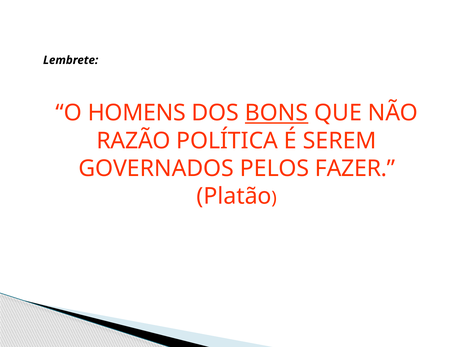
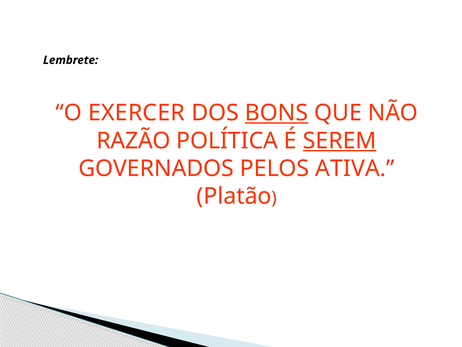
HOMENS: HOMENS -> EXERCER
SEREM underline: none -> present
FAZER: FAZER -> ATIVA
